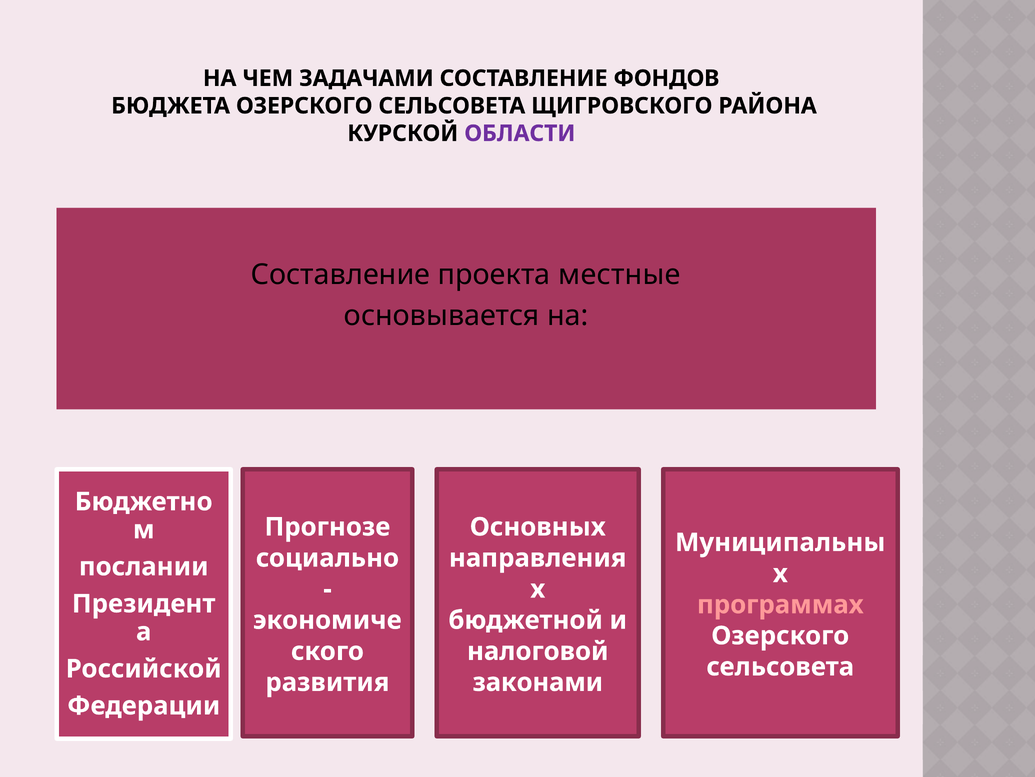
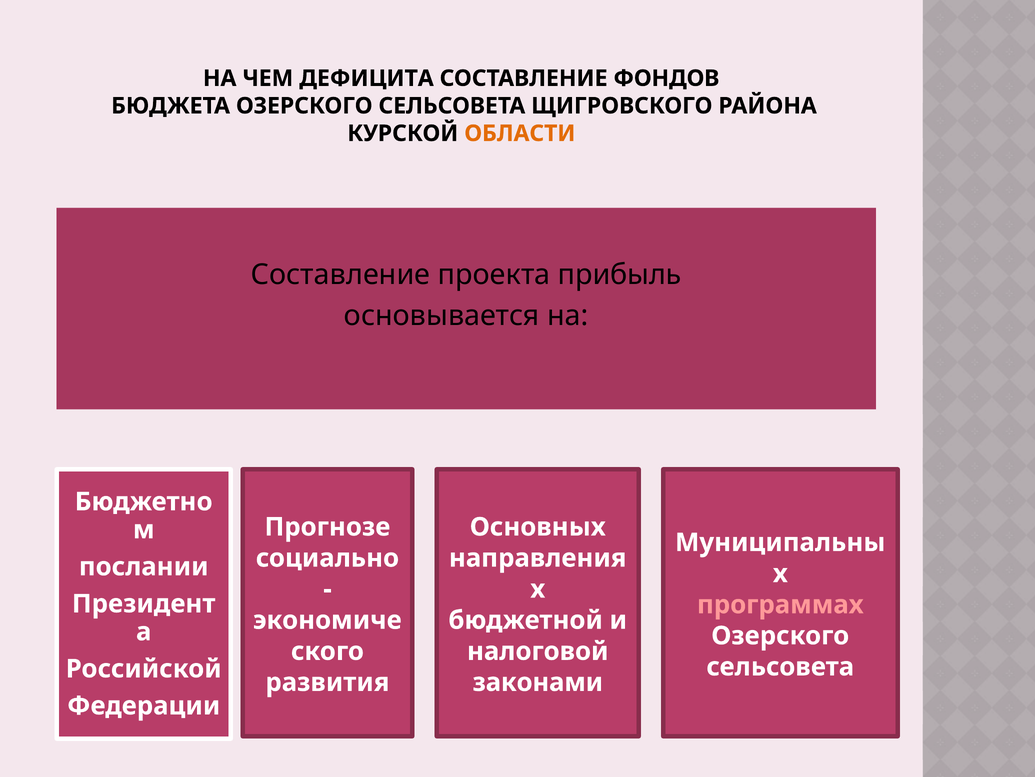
ЗАДАЧАМИ: ЗАДАЧАМИ -> ДЕФИЦИТА
ОБЛАСТИ colour: purple -> orange
местные: местные -> прибыль
